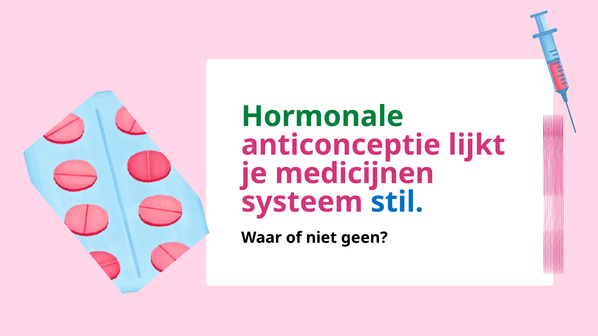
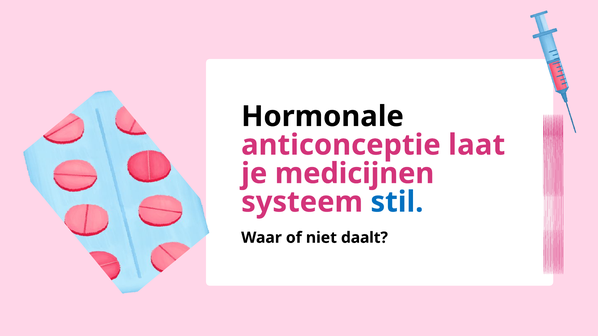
Hormonale colour: green -> black
lijkt: lijkt -> laat
geen: geen -> daalt
